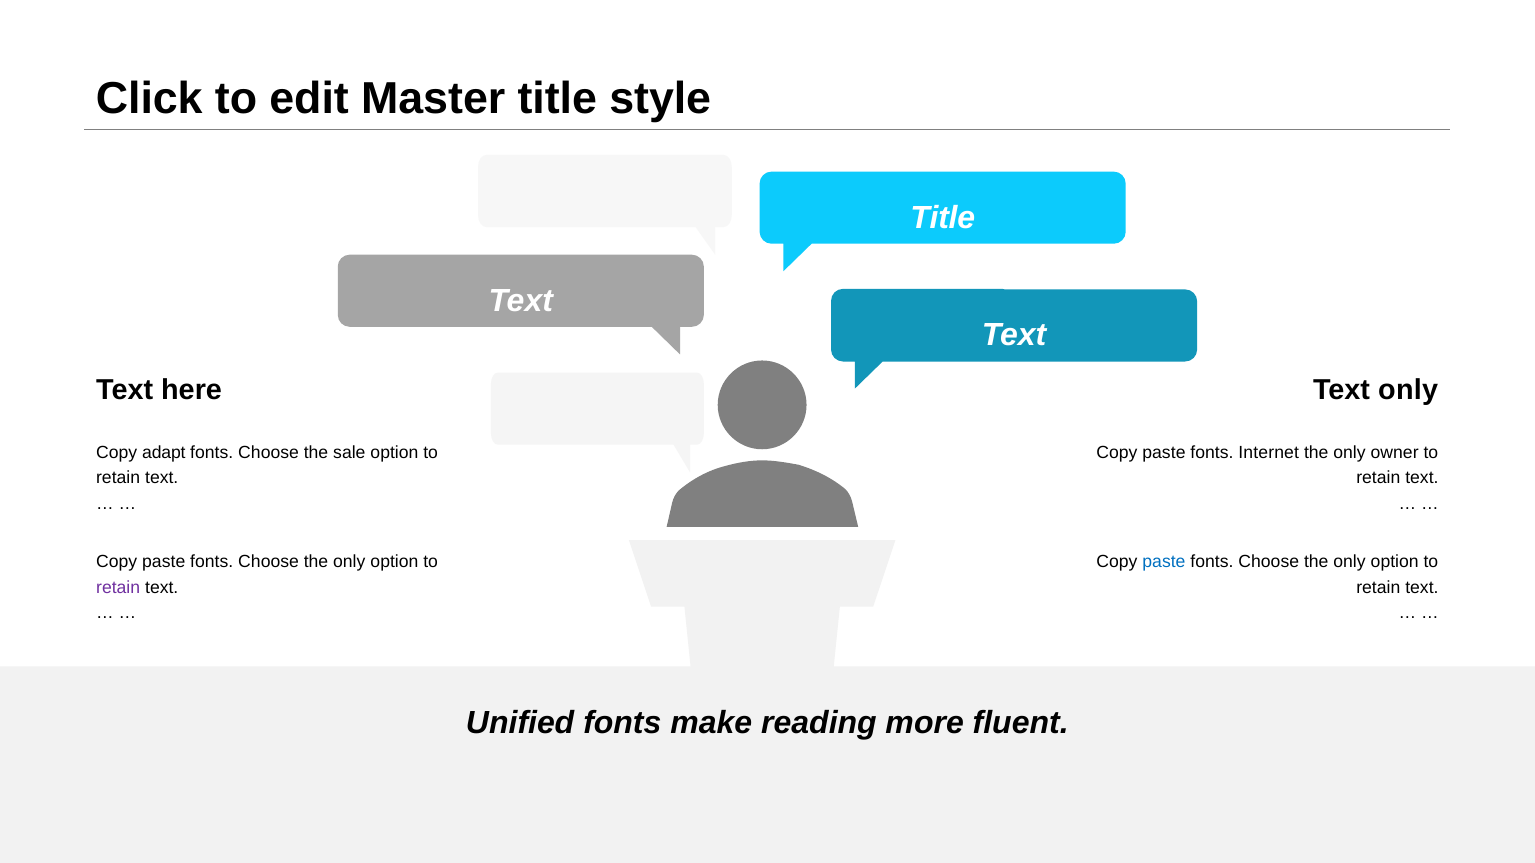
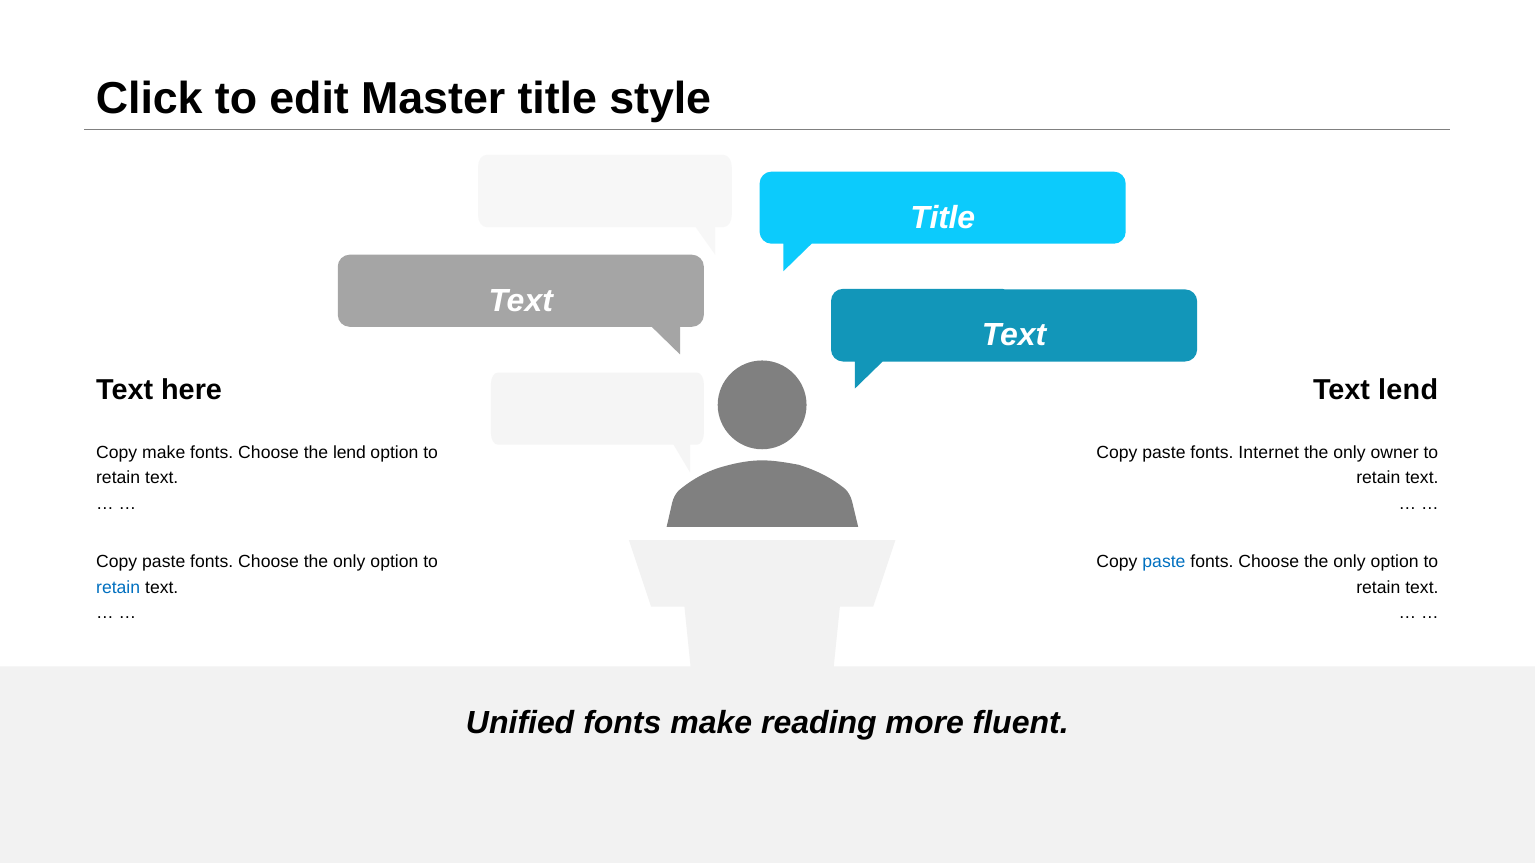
Text only: only -> lend
Copy adapt: adapt -> make
the sale: sale -> lend
retain at (118, 588) colour: purple -> blue
